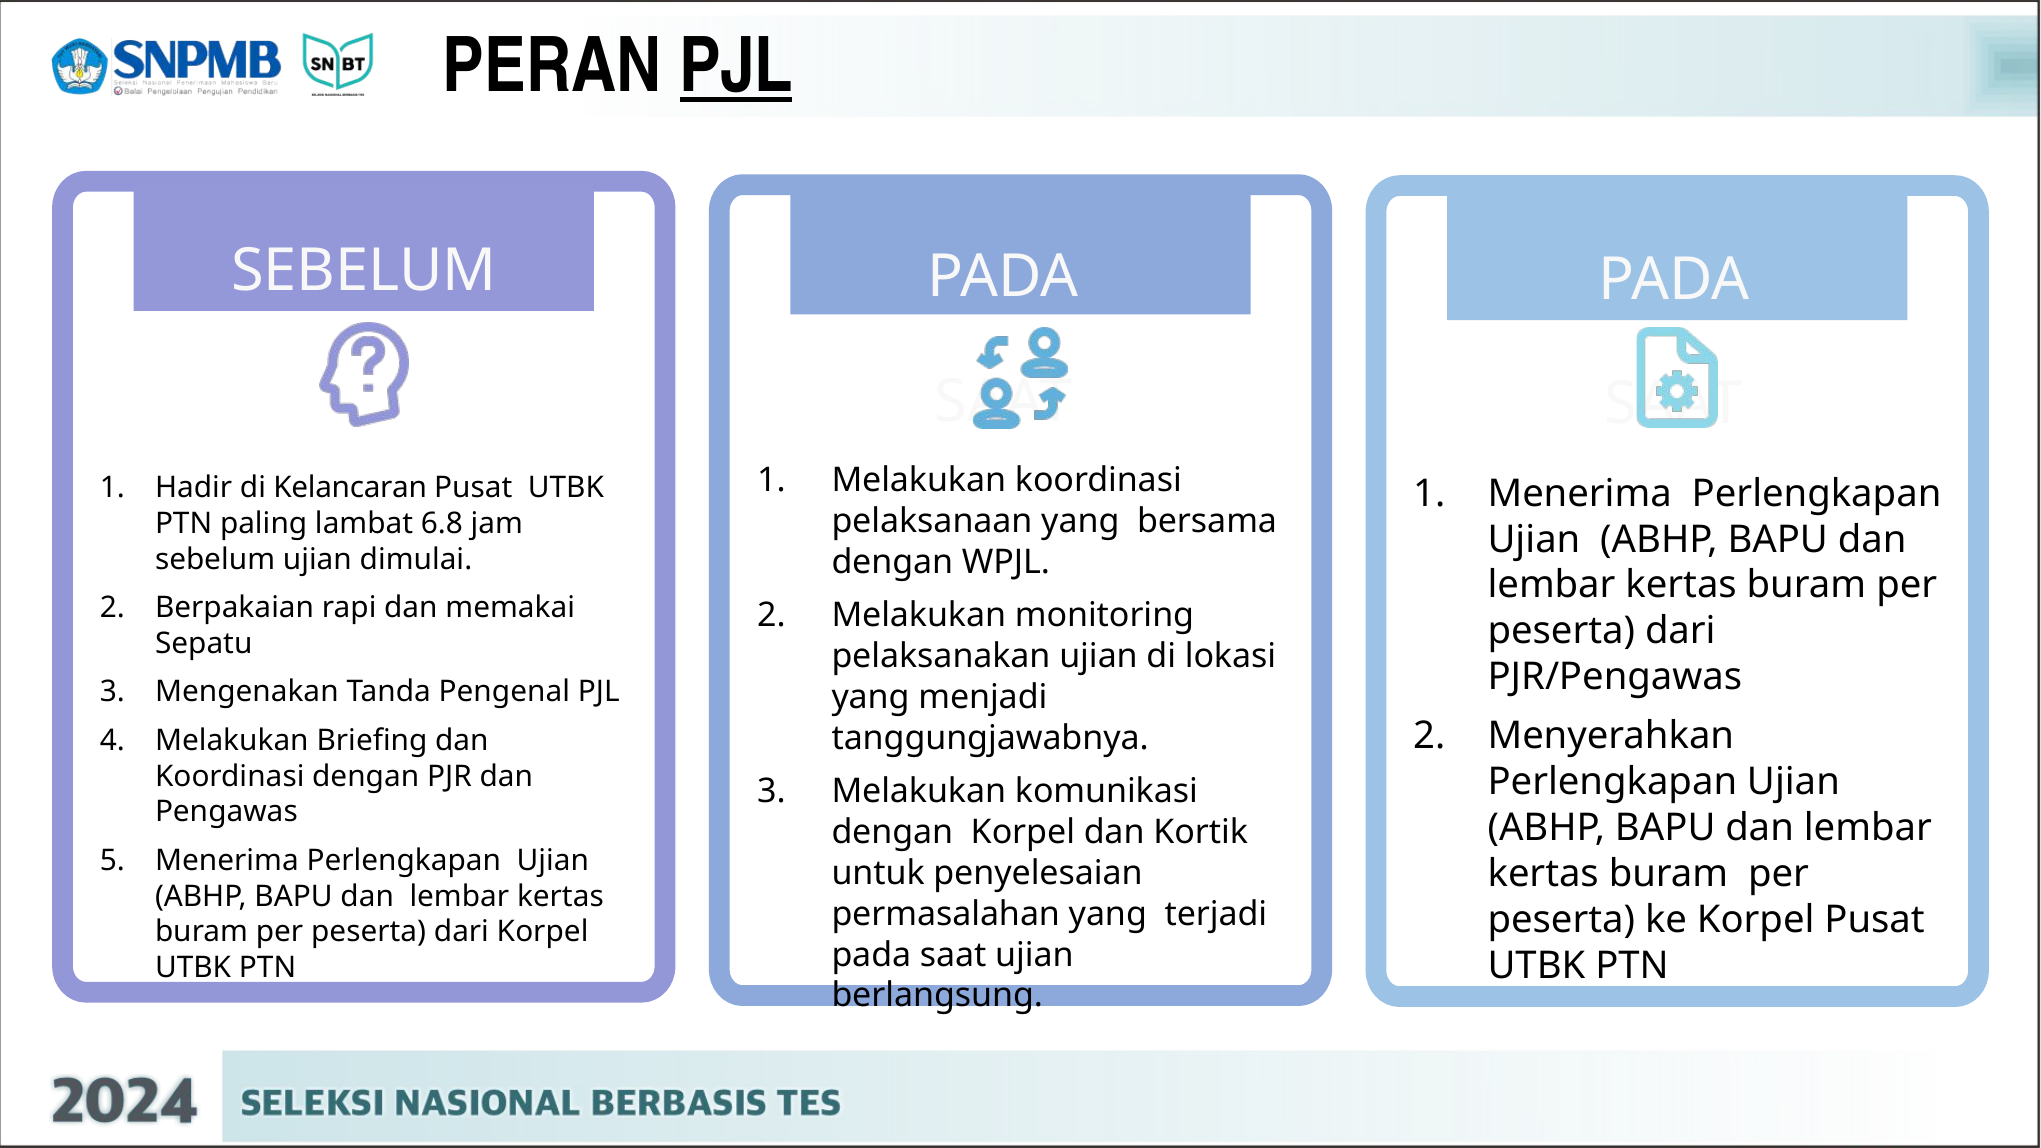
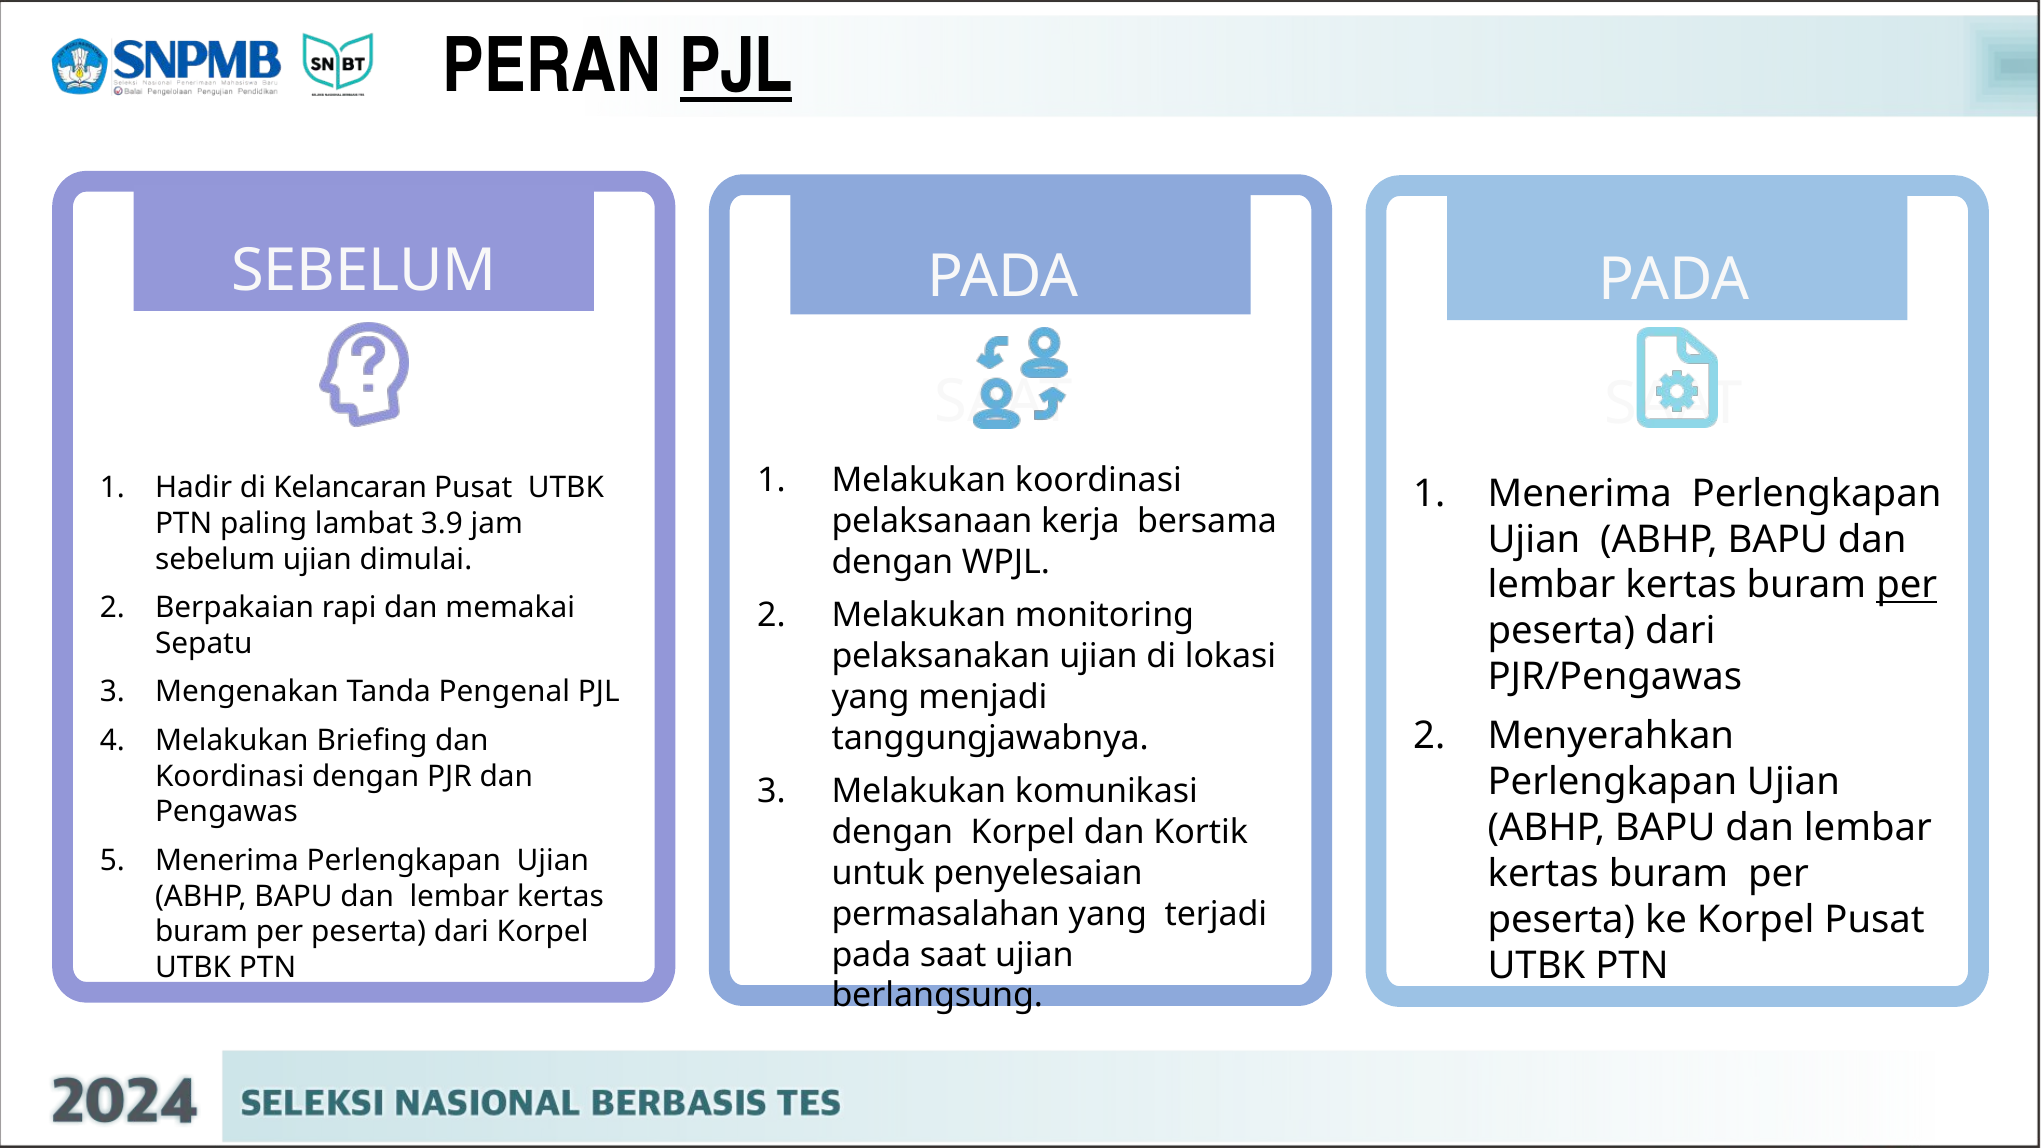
pelaksanaan yang: yang -> kerja
6.8: 6.8 -> 3.9
per at (1907, 585) underline: none -> present
